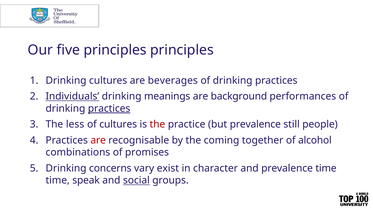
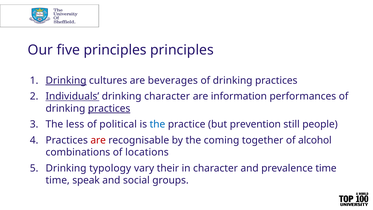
Drinking at (66, 80) underline: none -> present
drinking meanings: meanings -> character
background: background -> information
of cultures: cultures -> political
the at (157, 124) colour: red -> blue
but prevalence: prevalence -> prevention
promises: promises -> locations
concerns: concerns -> typology
exist: exist -> their
social underline: present -> none
